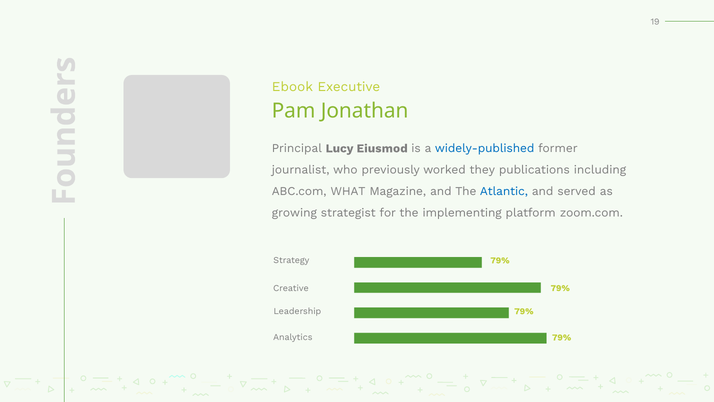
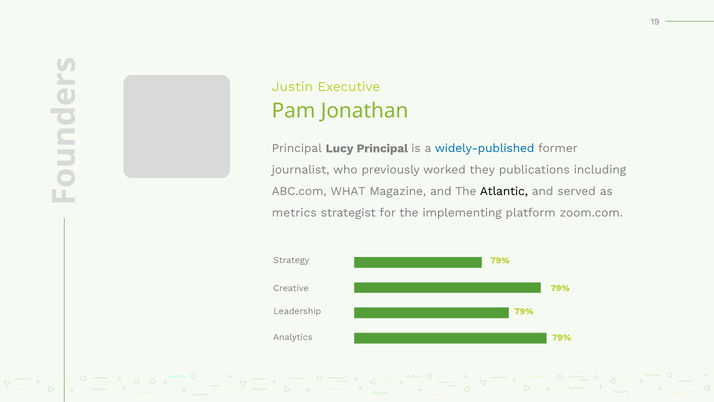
Ebook: Ebook -> Justin
Lucy Eiusmod: Eiusmod -> Principal
Atlantic colour: blue -> black
growing: growing -> metrics
